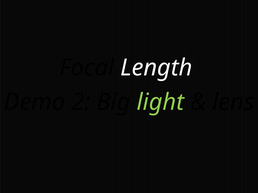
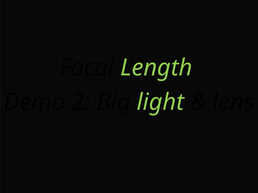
Length colour: white -> light green
